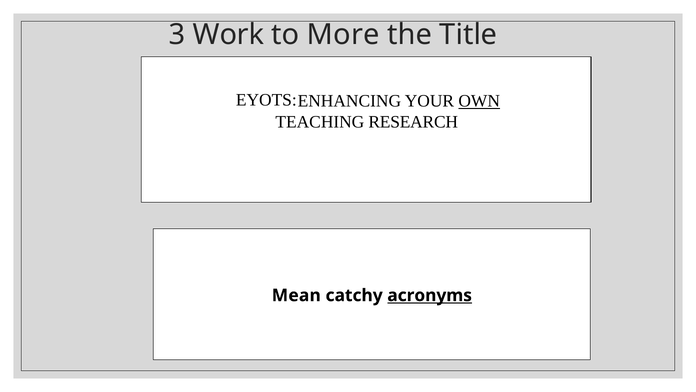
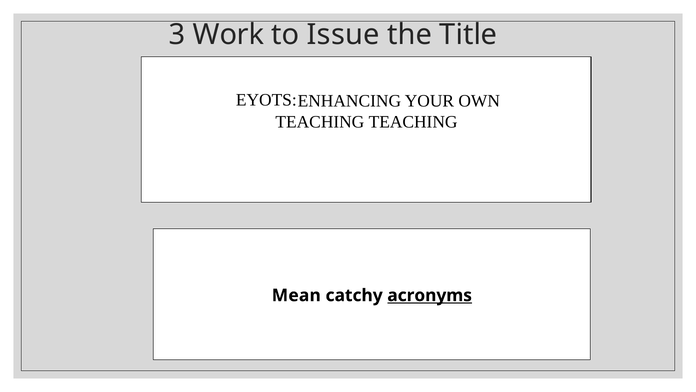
More: More -> Issue
OWN underline: present -> none
TEACHING RESEARCH: RESEARCH -> TEACHING
